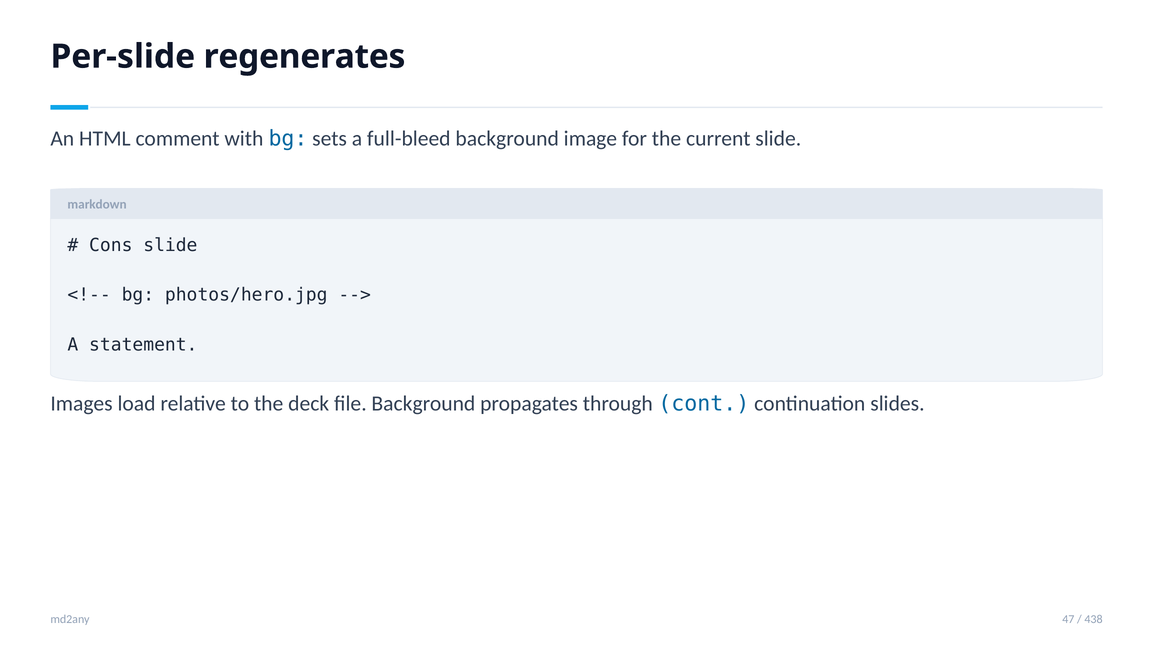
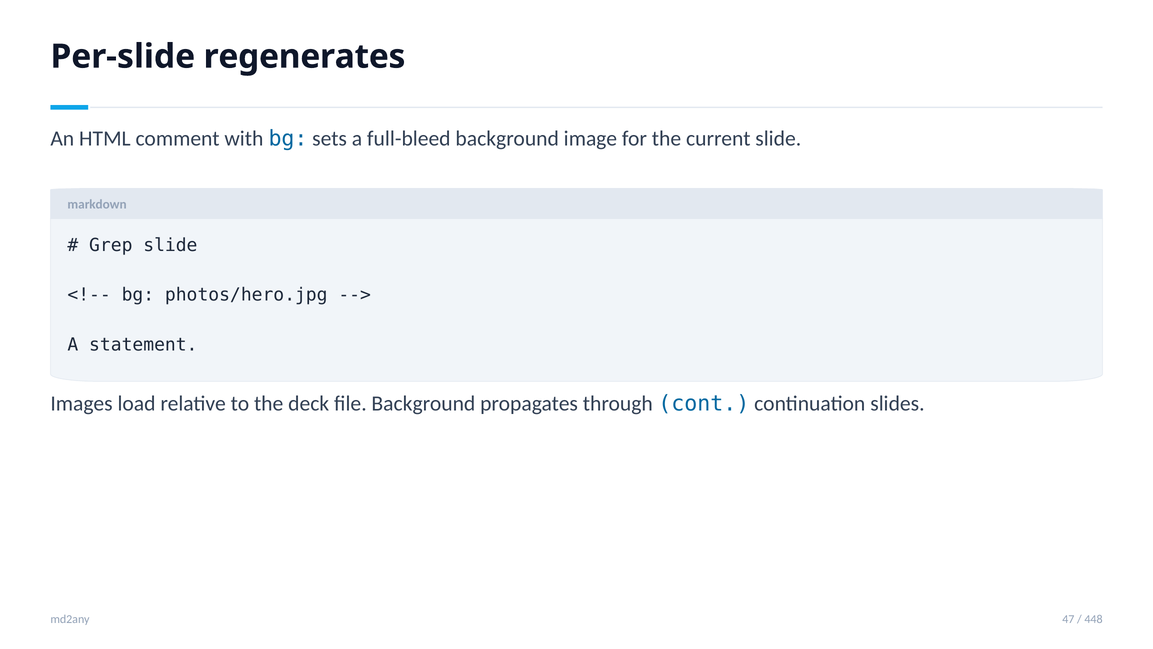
Cons: Cons -> Grep
438: 438 -> 448
